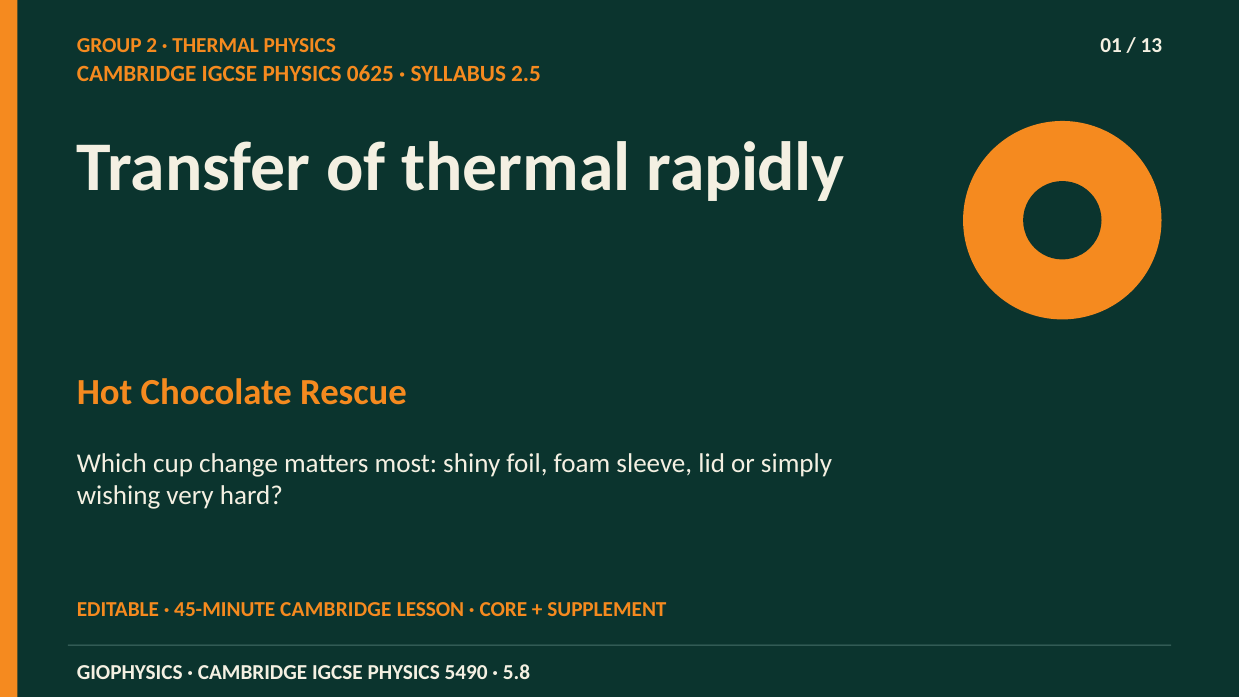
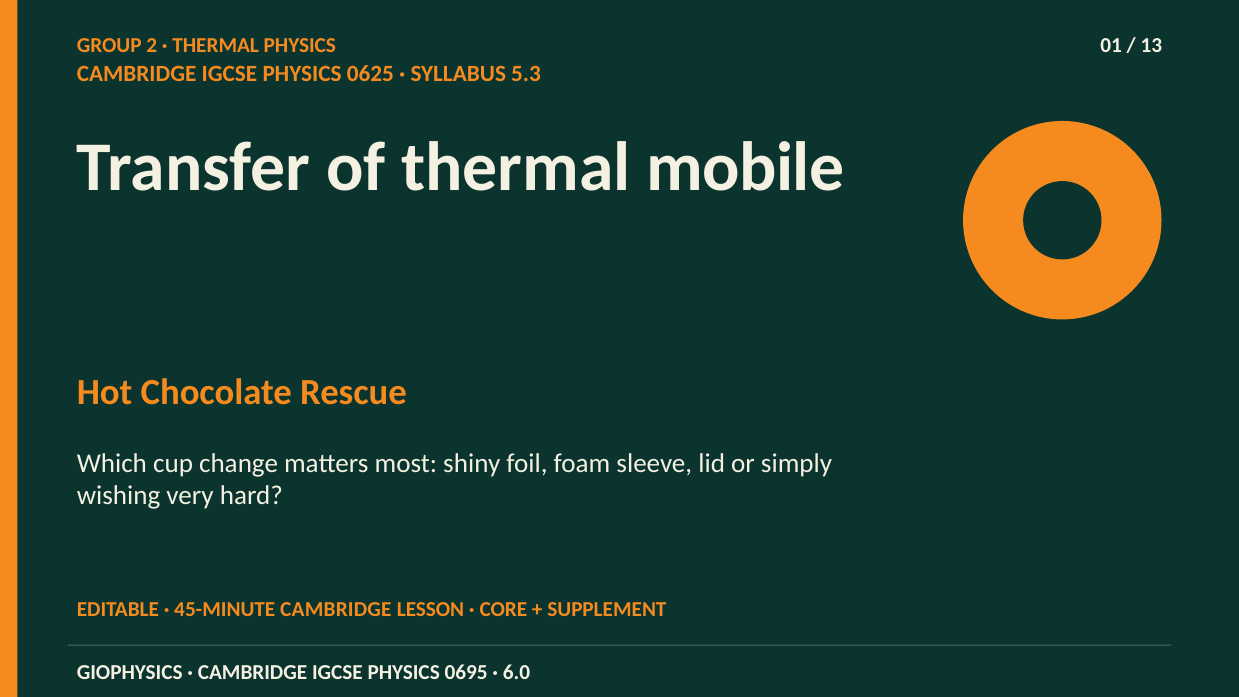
2.5: 2.5 -> 5.3
rapidly: rapidly -> mobile
5490: 5490 -> 0695
5.8: 5.8 -> 6.0
